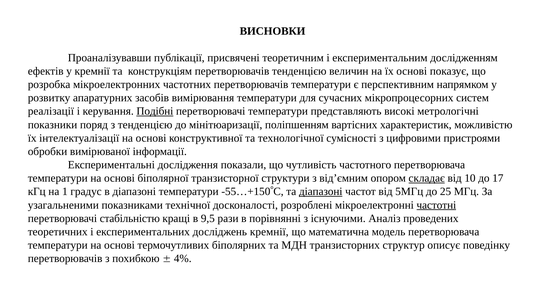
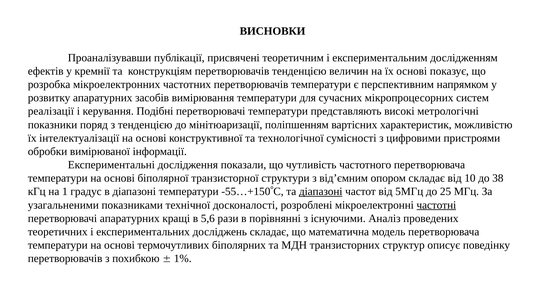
Подібні underline: present -> none
складає at (427, 178) underline: present -> none
17: 17 -> 38
перетворювачі стабільністю: стабільністю -> апаратурних
9,5: 9,5 -> 5,6
досліджень кремнії: кремнії -> складає
4%: 4% -> 1%
